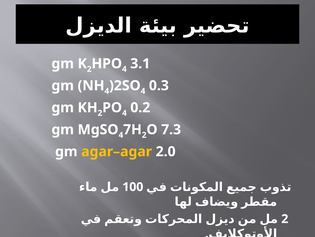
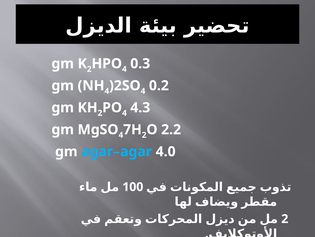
3.1: 3.1 -> 0.3
0.3: 0.3 -> 0.2
0.2: 0.2 -> 4.3
7.3: 7.3 -> 2.2
agar–agar colour: yellow -> light blue
2.0: 2.0 -> 4.0
